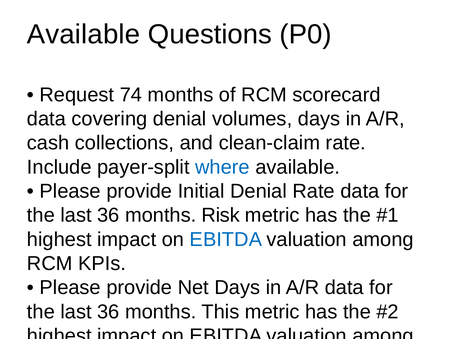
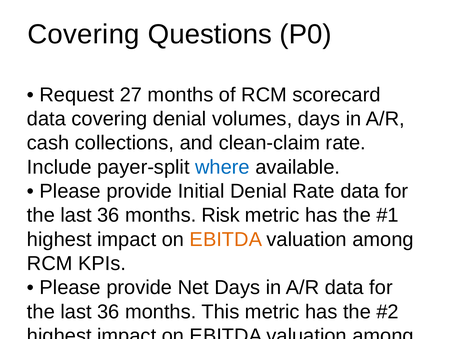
Available at (84, 34): Available -> Covering
74: 74 -> 27
EBITDA at (226, 239) colour: blue -> orange
